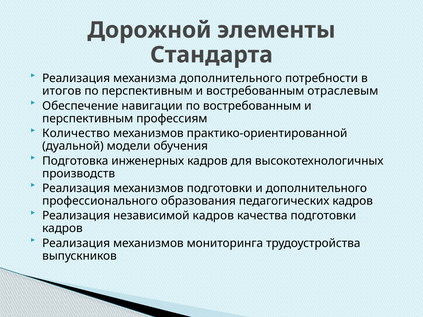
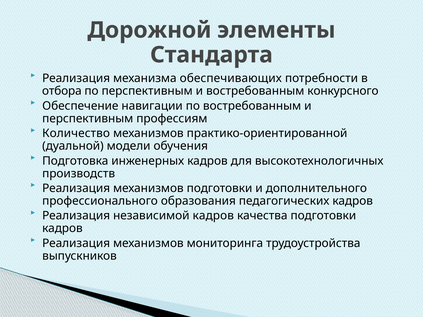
механизма дополнительного: дополнительного -> обеспечивающих
итогов: итогов -> отбора
отраслевым: отраслевым -> конкурсного
